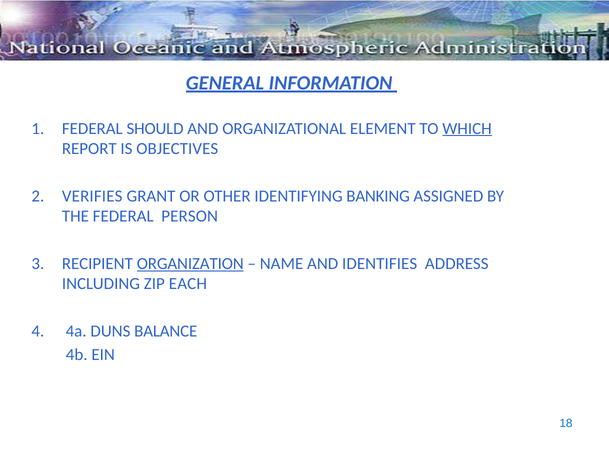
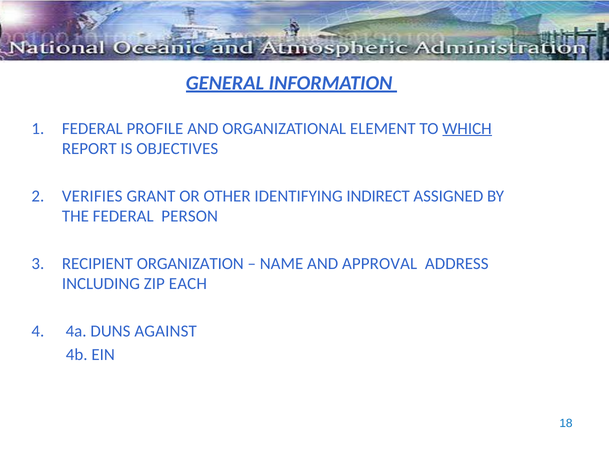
SHOULD: SHOULD -> PROFILE
BANKING: BANKING -> INDIRECT
ORGANIZATION underline: present -> none
IDENTIFIES: IDENTIFIES -> APPROVAL
BALANCE: BALANCE -> AGAINST
